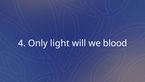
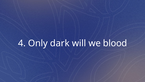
light: light -> dark
